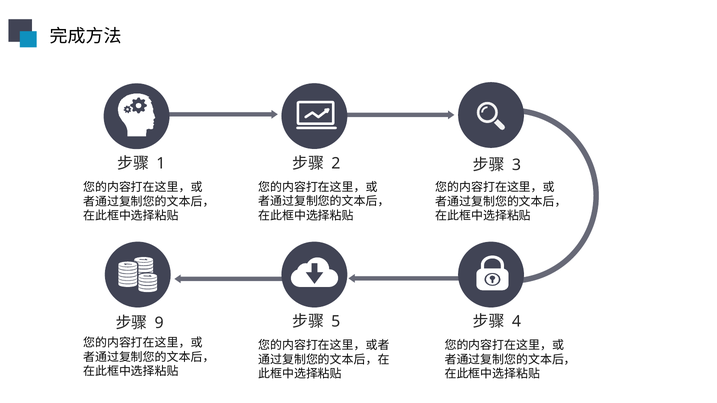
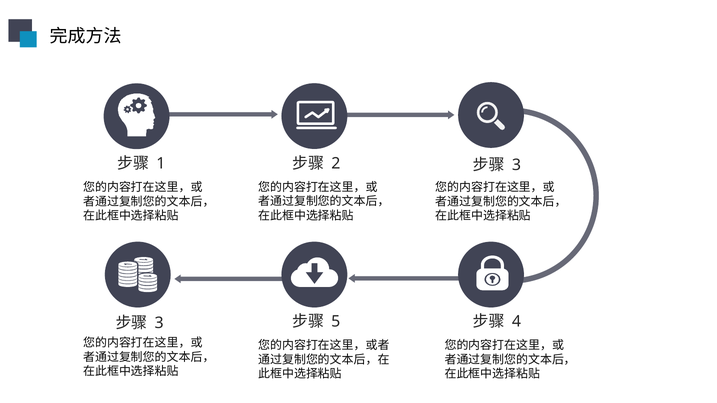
9 at (159, 323): 9 -> 3
